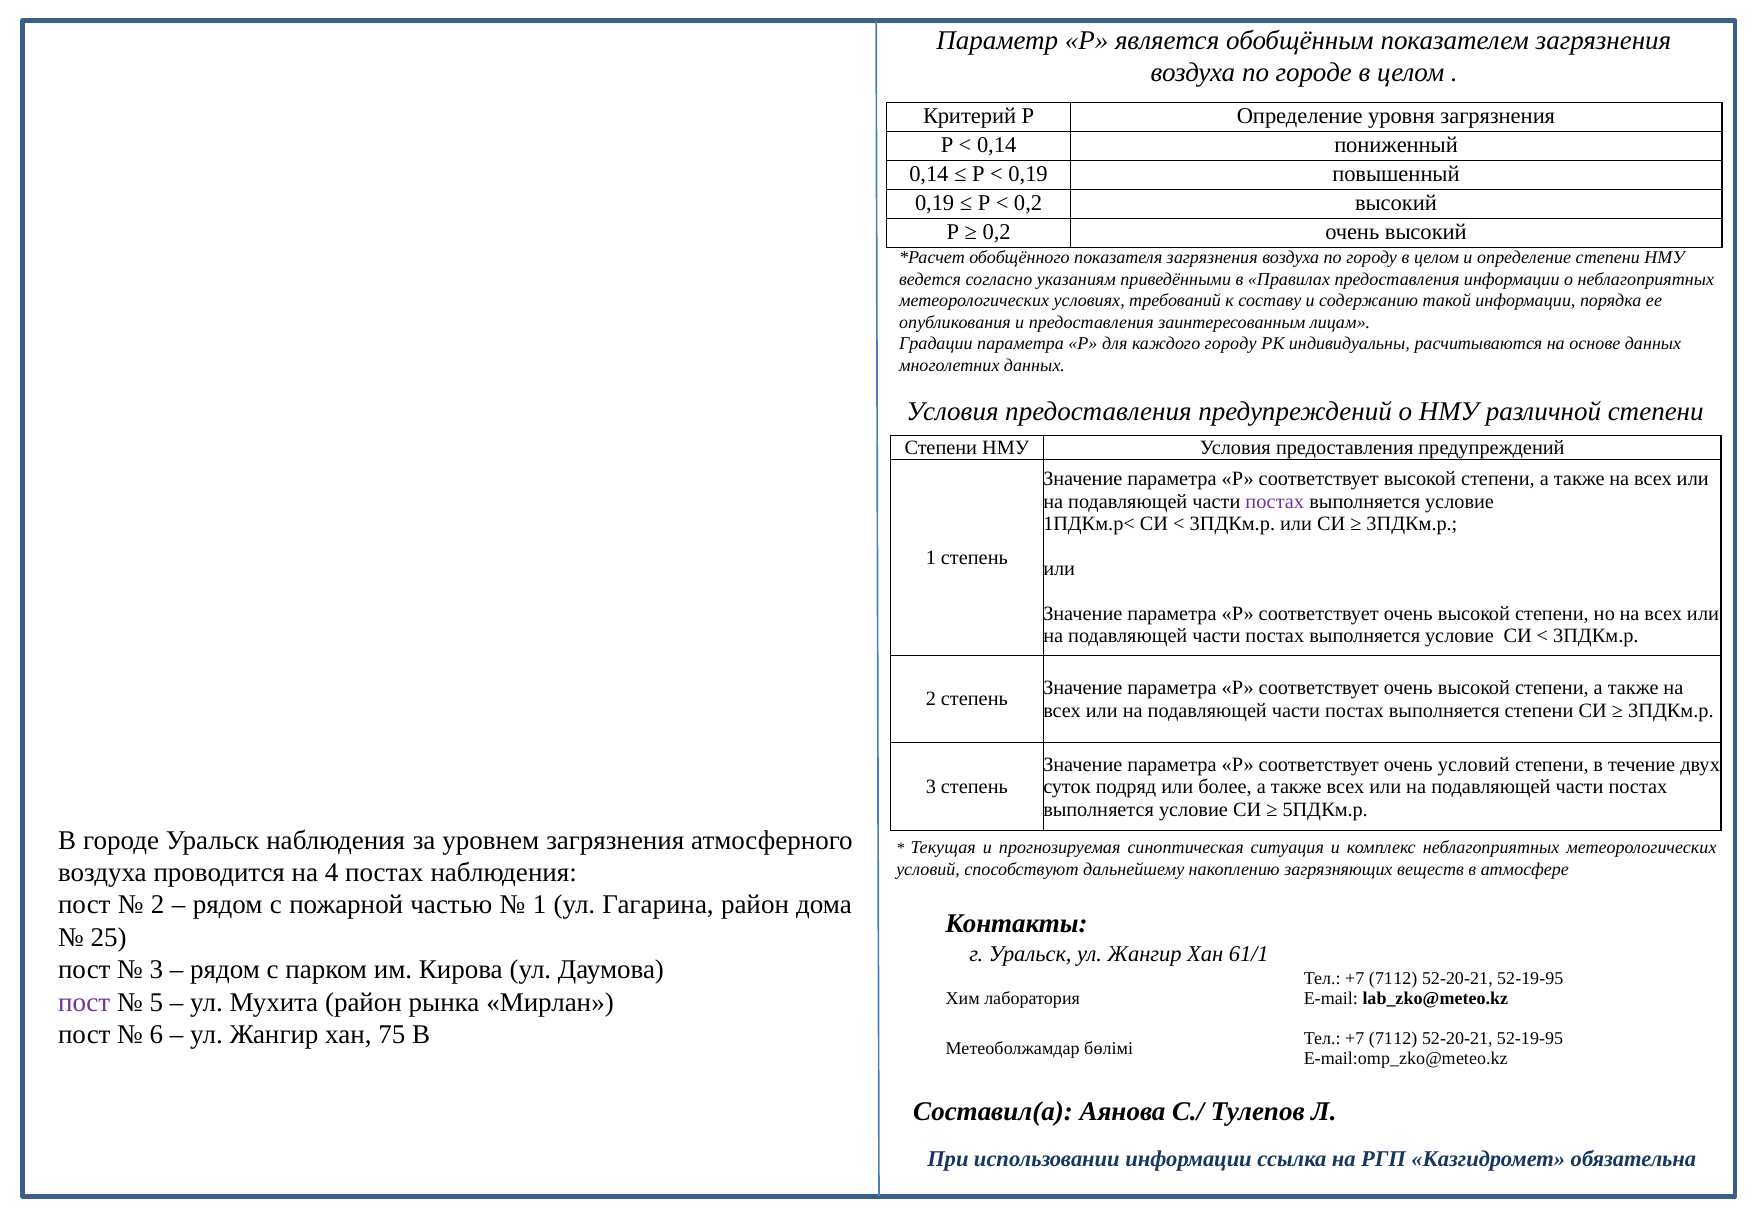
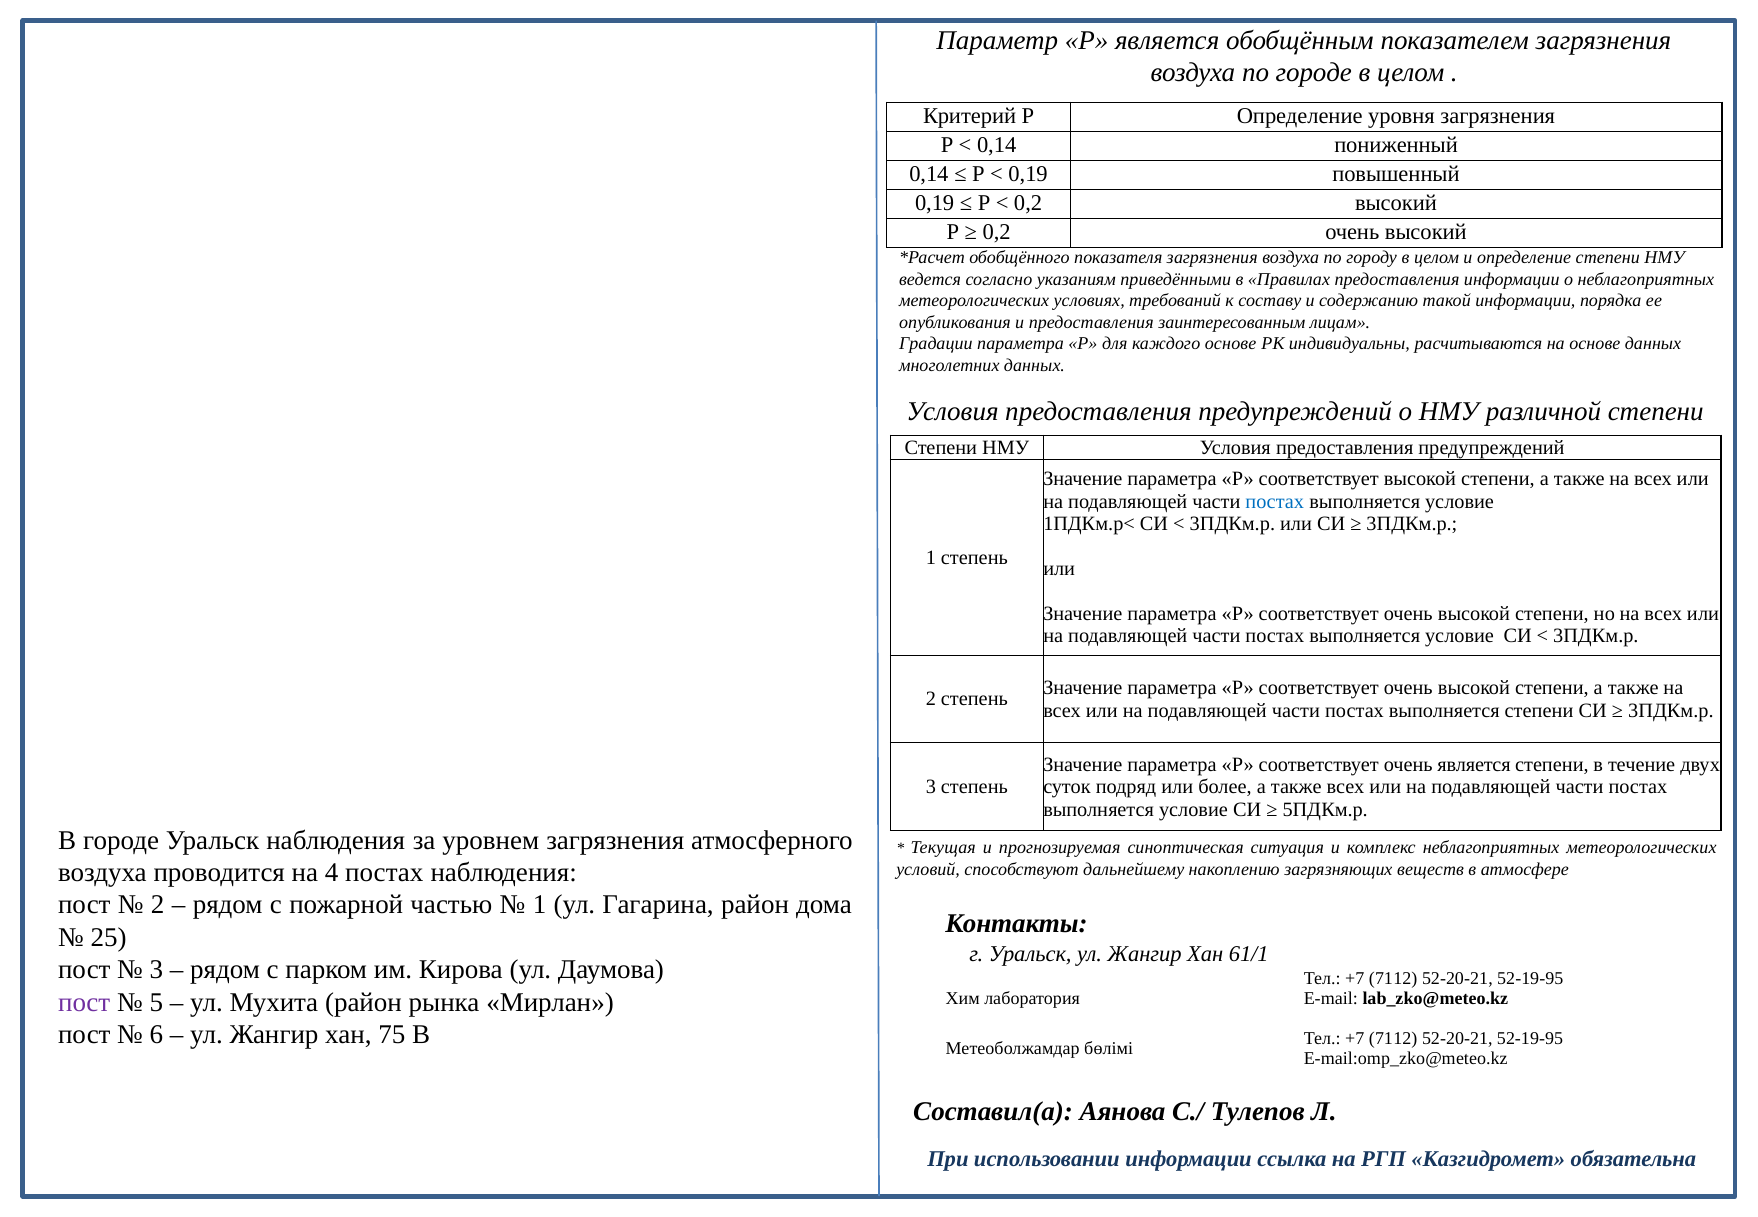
каждого городу: городу -> основе
постах at (1275, 501) colour: purple -> blue
очень условий: условий -> является
